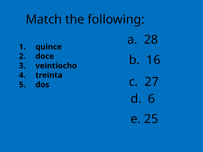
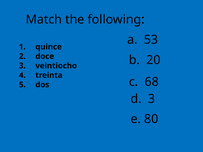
28: 28 -> 53
16: 16 -> 20
27: 27 -> 68
d 6: 6 -> 3
25: 25 -> 80
